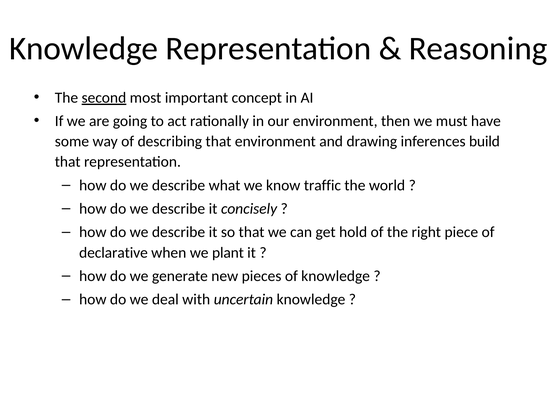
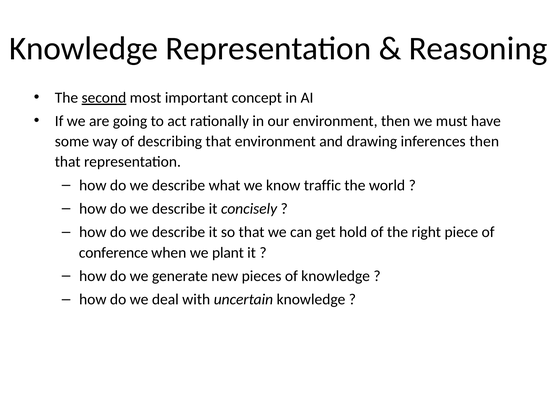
inferences build: build -> then
declarative: declarative -> conference
